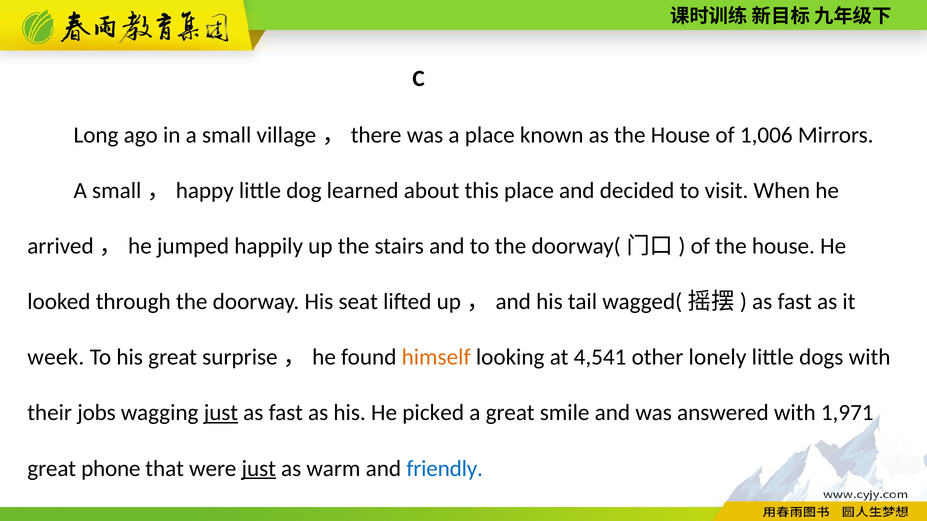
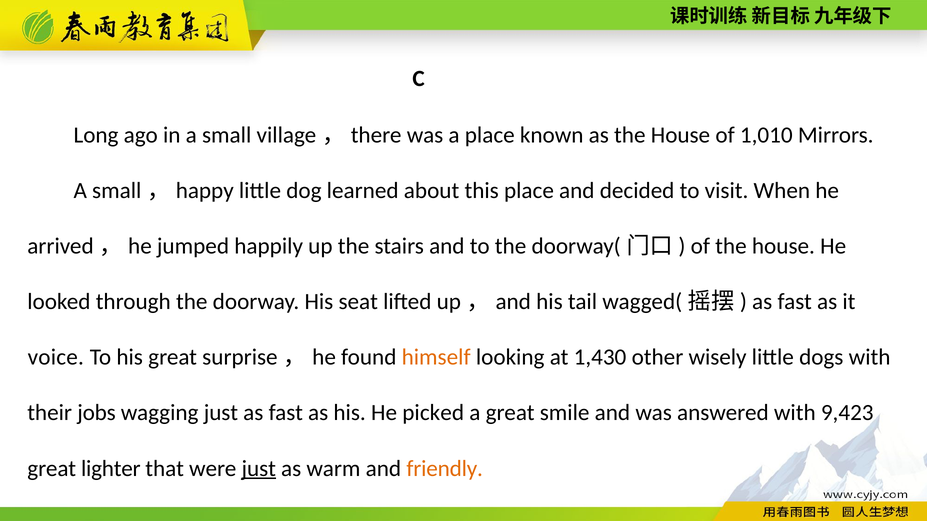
1,006: 1,006 -> 1,010
week: week -> voice
4,541: 4,541 -> 1,430
lonely: lonely -> wisely
just at (221, 413) underline: present -> none
1,971: 1,971 -> 9,423
phone: phone -> lighter
friendly colour: blue -> orange
